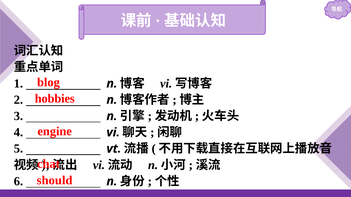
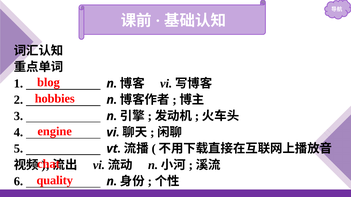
should: should -> quality
